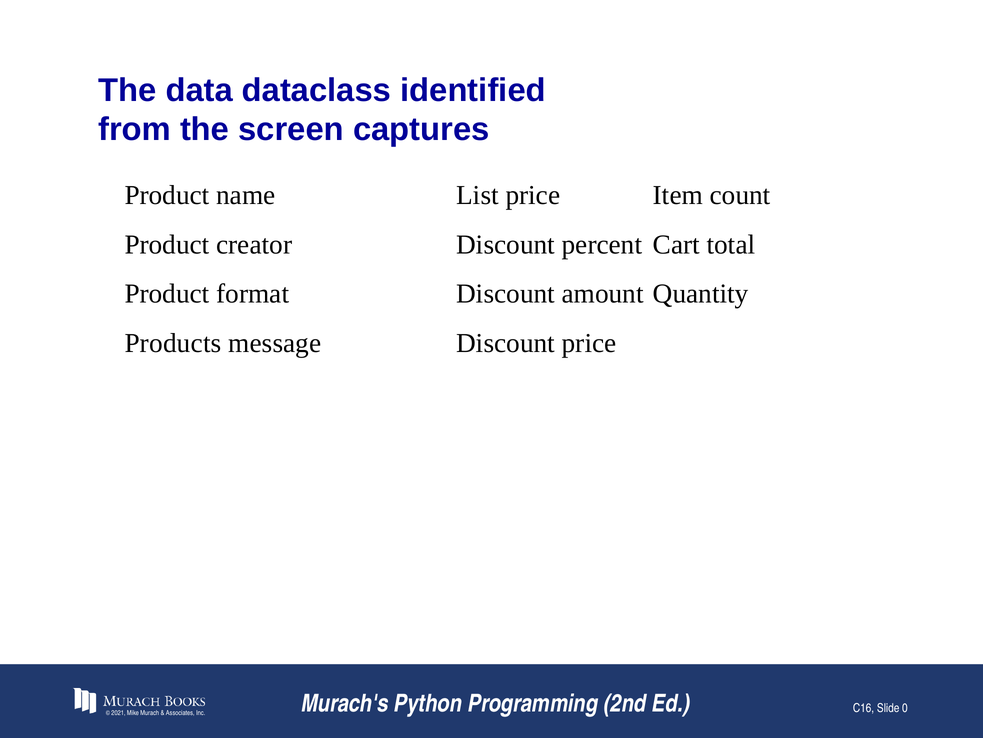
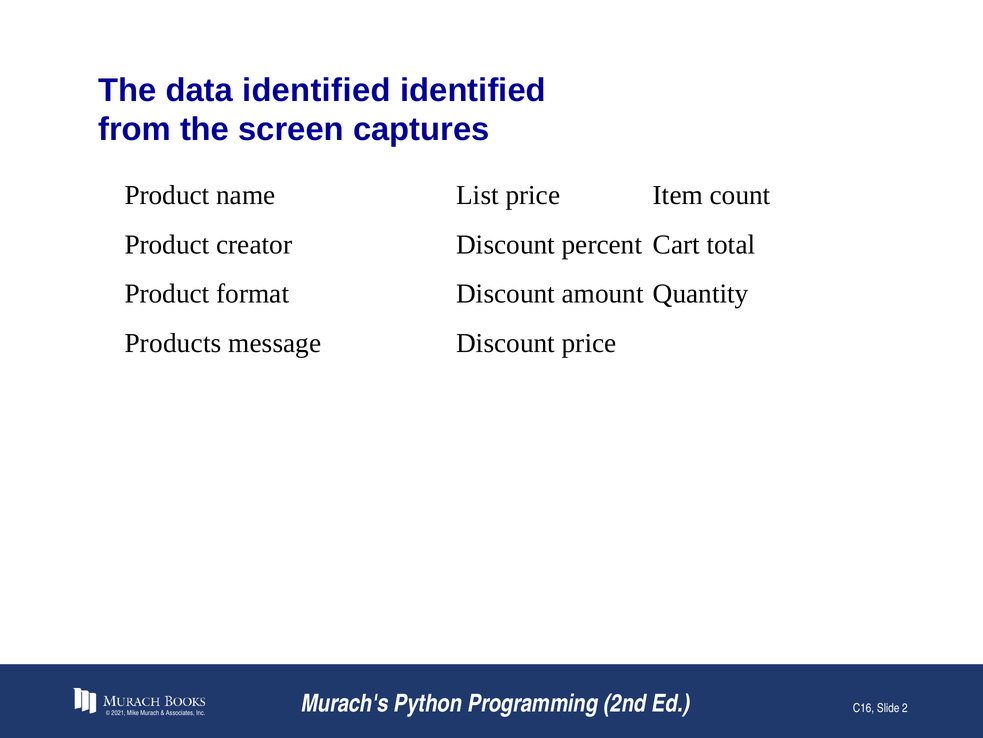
data dataclass: dataclass -> identified
0: 0 -> 2
